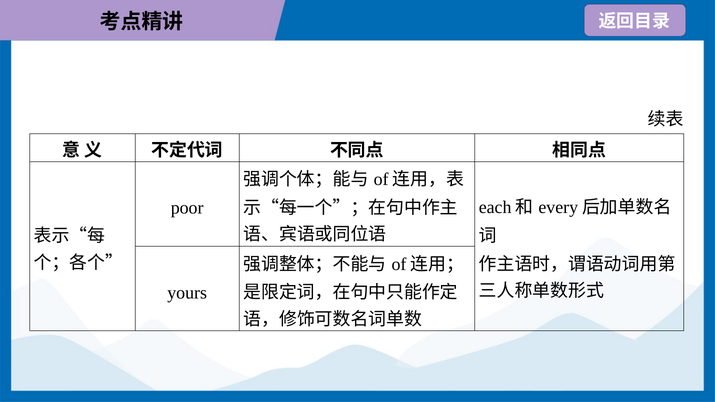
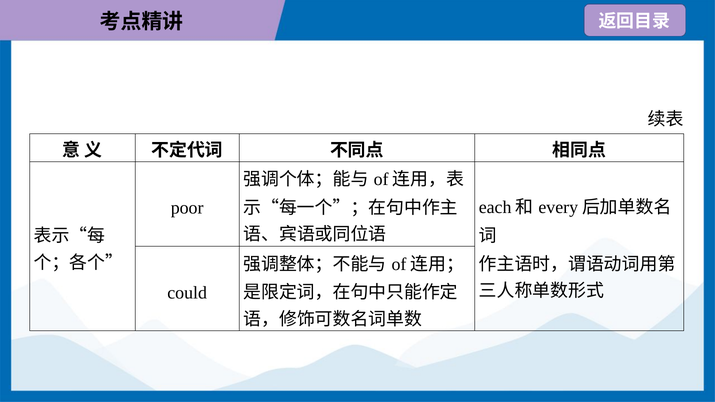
yours: yours -> could
